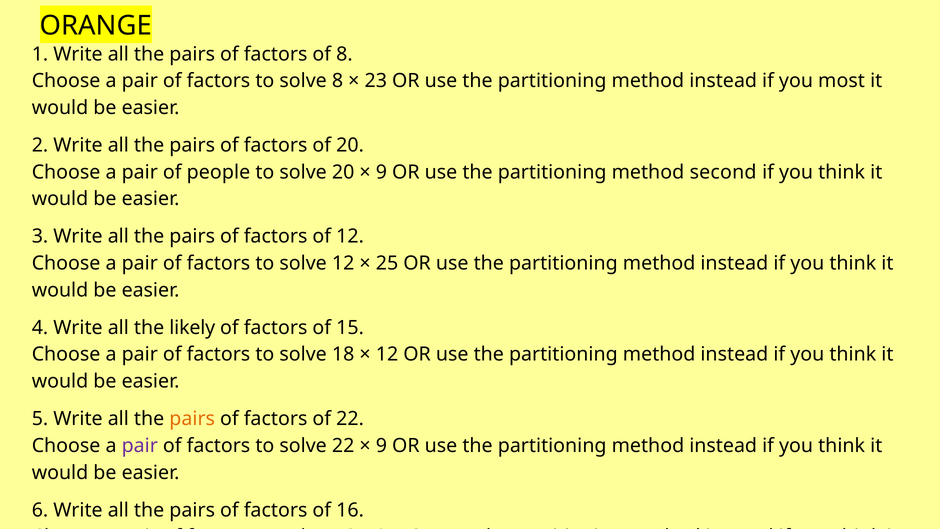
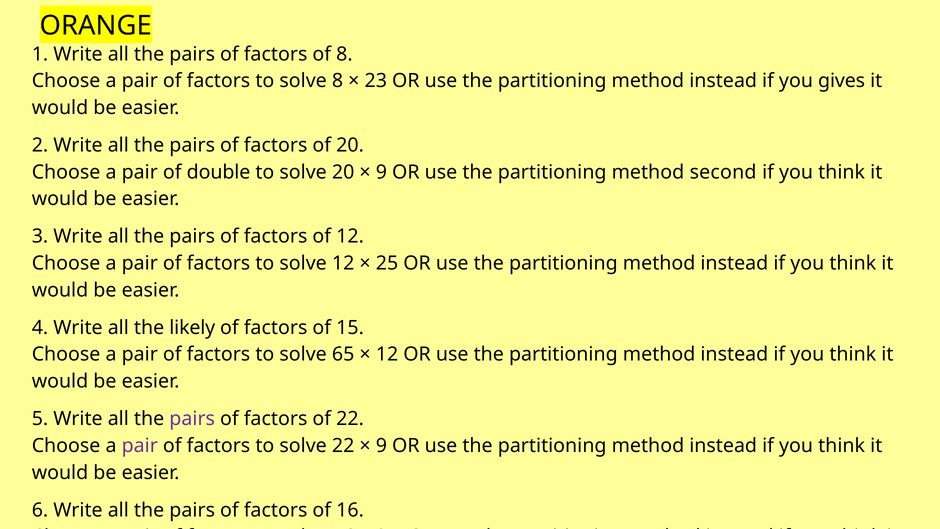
most: most -> gives
people: people -> double
18: 18 -> 65
pairs at (192, 419) colour: orange -> purple
